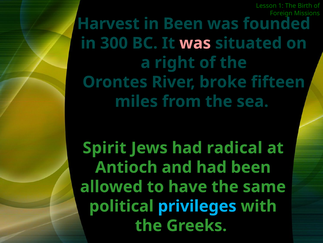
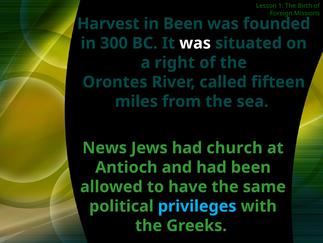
was at (195, 43) colour: pink -> white
broke: broke -> called
Spirit: Spirit -> News
radical: radical -> church
